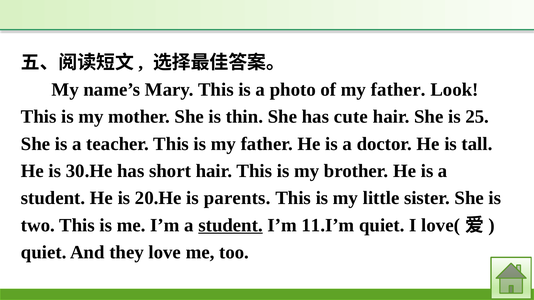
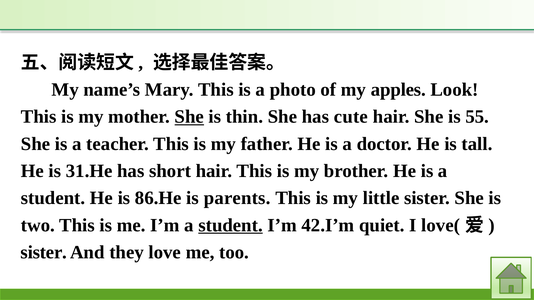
of my father: father -> apples
She at (189, 117) underline: none -> present
25: 25 -> 55
30.He: 30.He -> 31.He
20.He: 20.He -> 86.He
11.I’m: 11.I’m -> 42.I’m
quiet at (44, 252): quiet -> sister
